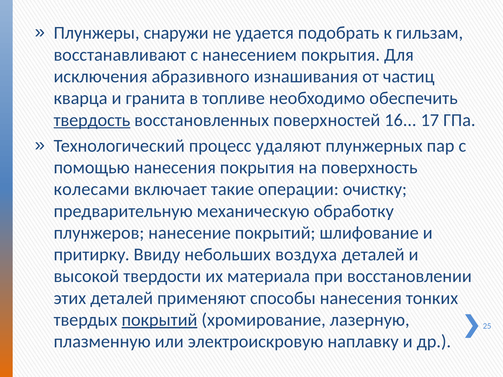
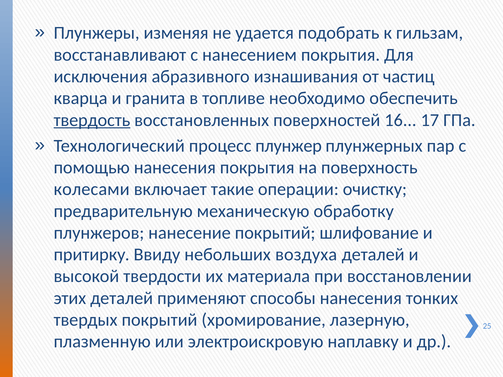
снаружи: снаружи -> изменяя
удаляют: удаляют -> плунжер
покрытий at (159, 320) underline: present -> none
